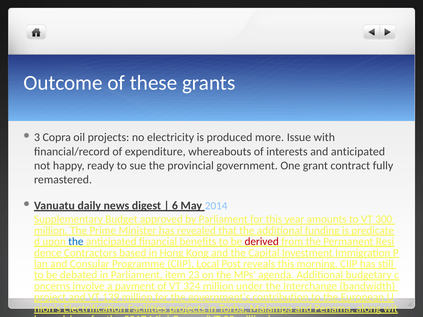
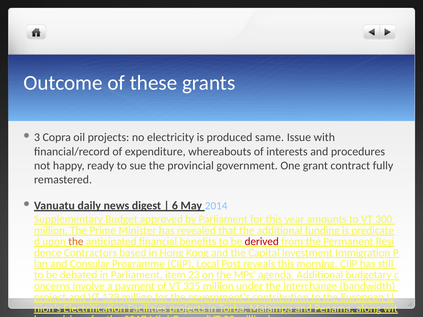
more: more -> same
and anticipated: anticipated -> procedures
the at (76, 242) colour: blue -> orange
324: 324 -> 335
